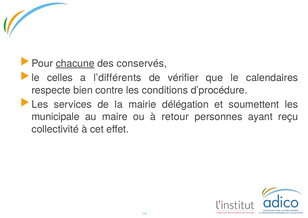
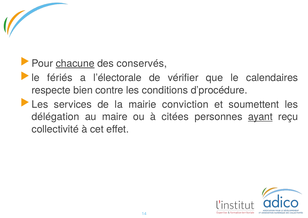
celles: celles -> fériés
l’différents: l’différents -> l’électorale
délégation: délégation -> conviction
municipale: municipale -> délégation
retour: retour -> citées
ayant underline: none -> present
